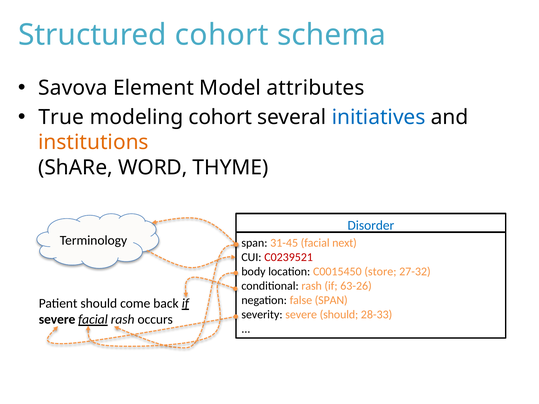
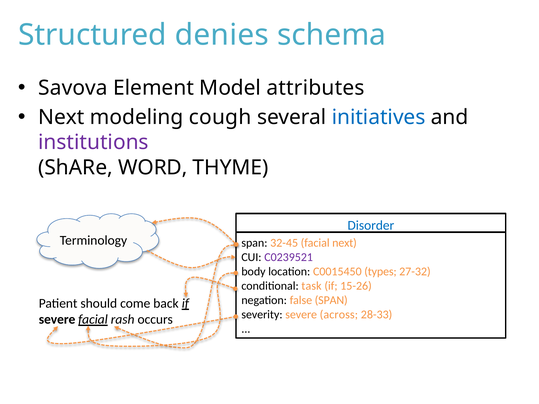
Structured cohort: cohort -> denies
True at (61, 117): True -> Next
modeling cohort: cohort -> cough
institutions colour: orange -> purple
31-45: 31-45 -> 32-45
C0239521 colour: red -> purple
store: store -> types
conditional rash: rash -> task
63-26: 63-26 -> 15-26
severe should: should -> across
